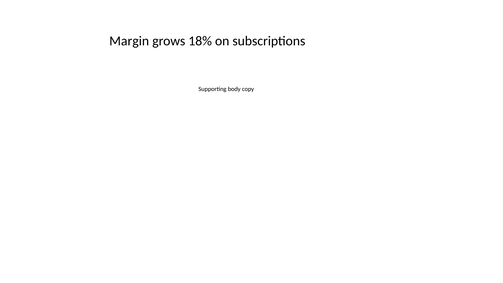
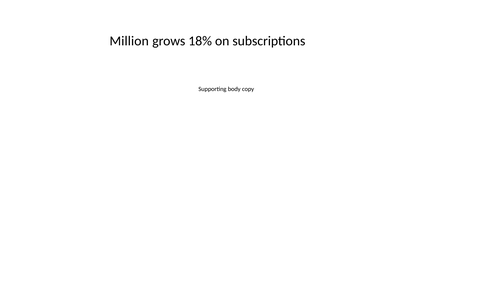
Margin: Margin -> Million
